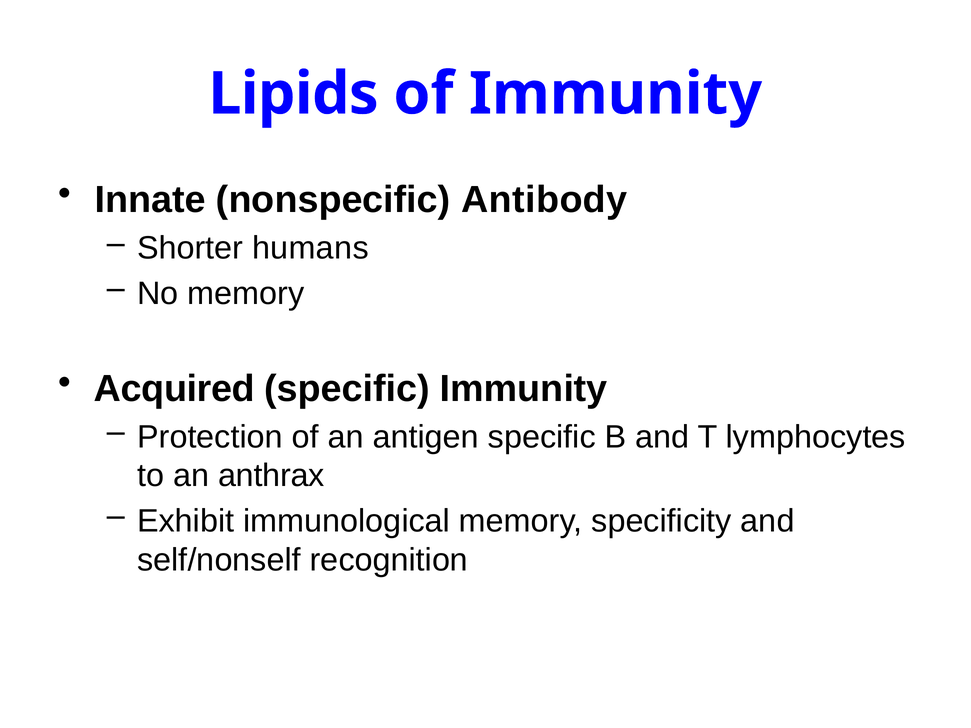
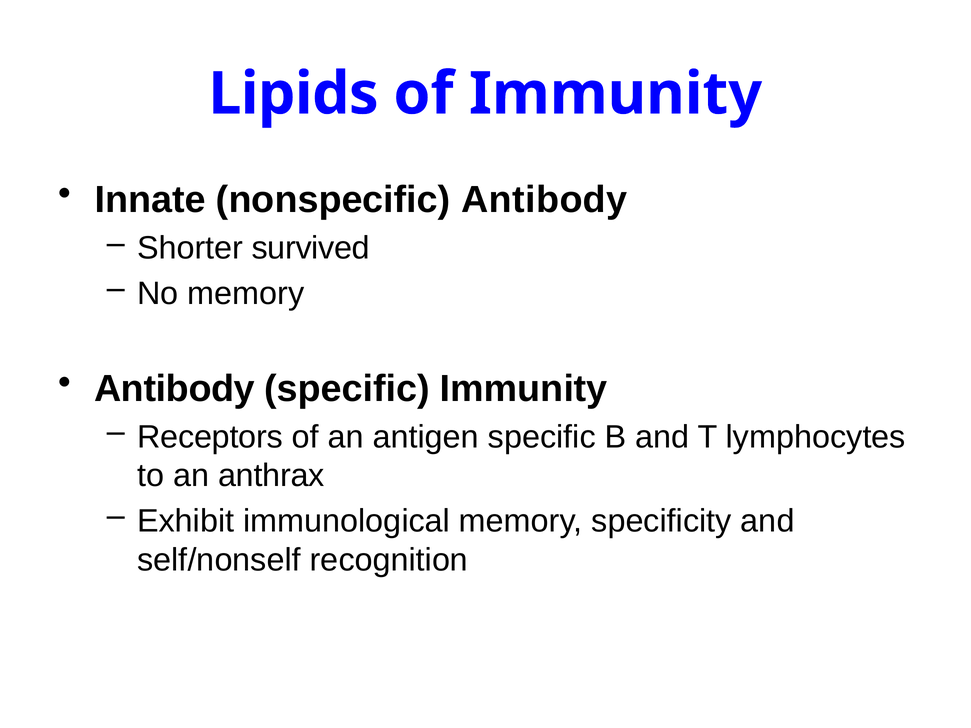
humans: humans -> survived
Acquired at (174, 389): Acquired -> Antibody
Protection: Protection -> Receptors
